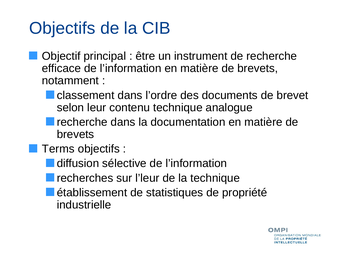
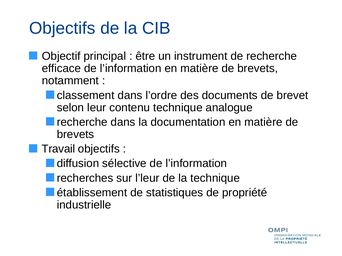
Terms: Terms -> Travail
